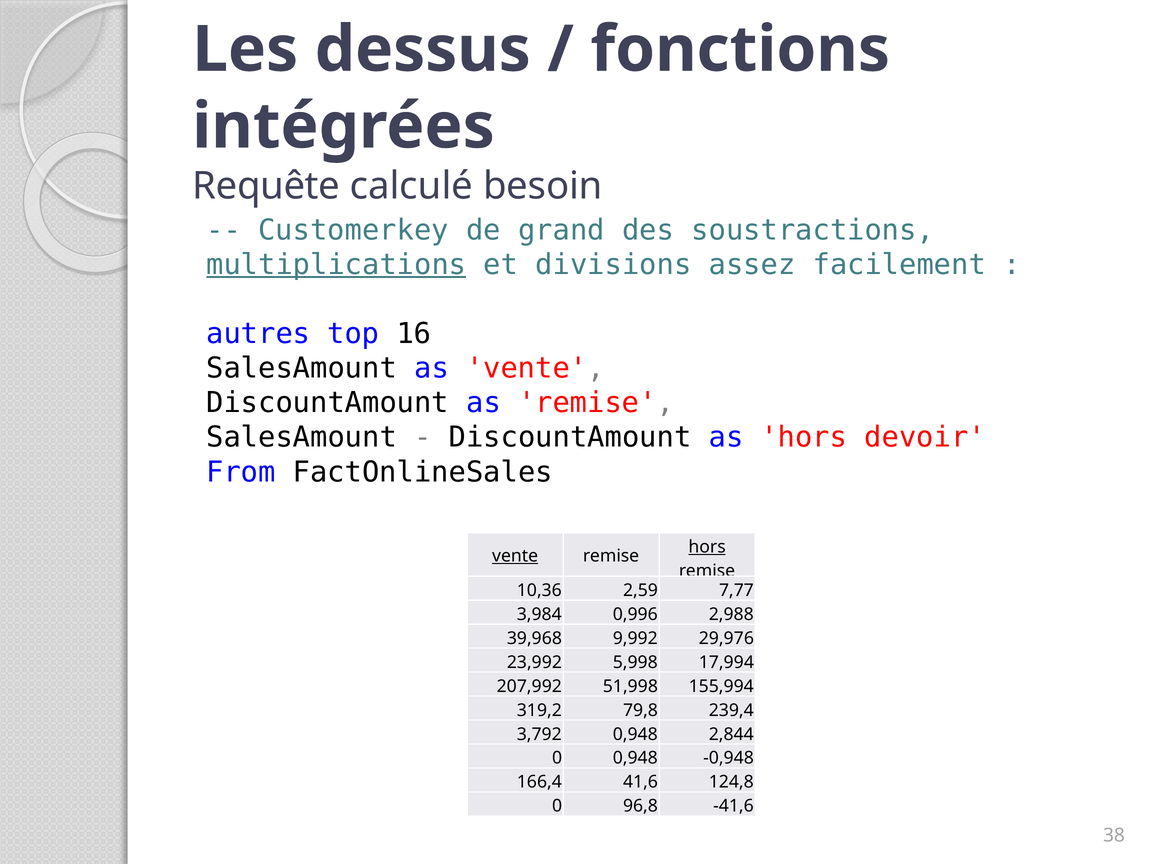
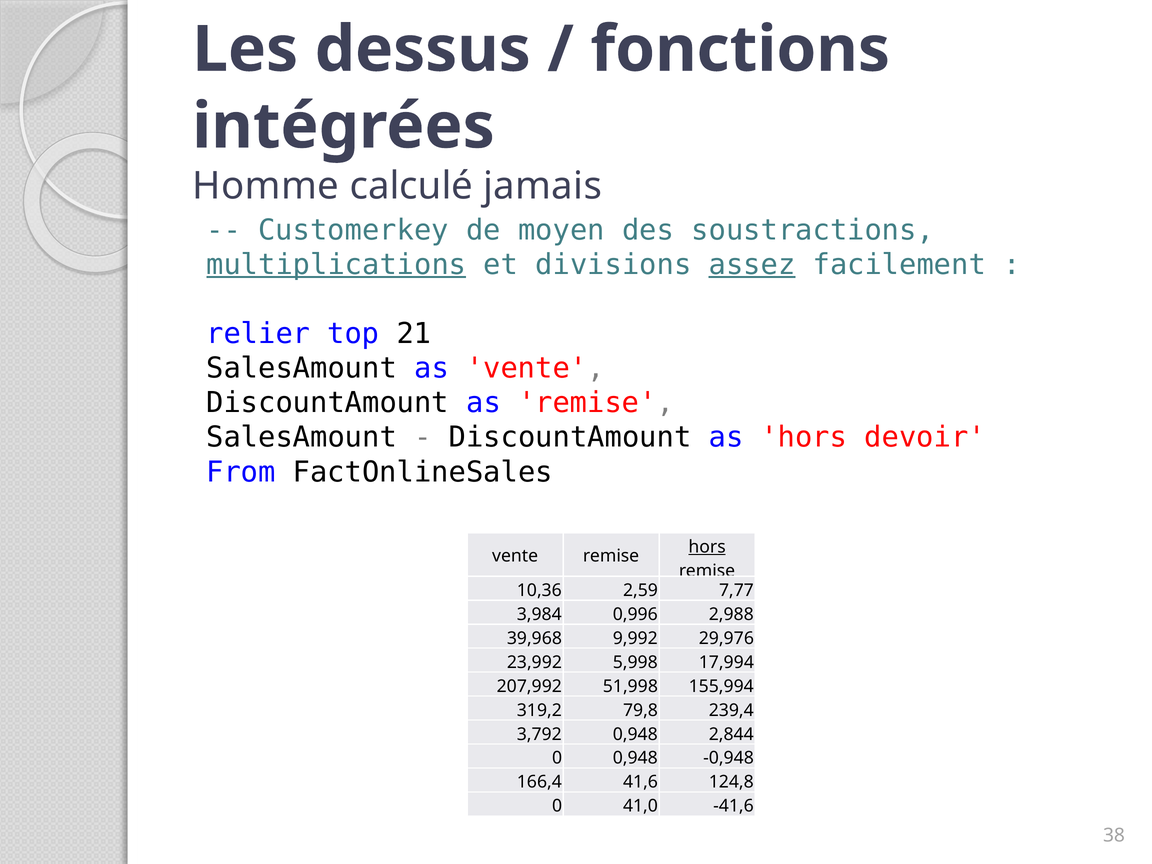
Requête: Requête -> Homme
besoin: besoin -> jamais
grand: grand -> moyen
assez underline: none -> present
autres: autres -> relier
16: 16 -> 21
vente at (515, 556) underline: present -> none
96,8: 96,8 -> 41,0
